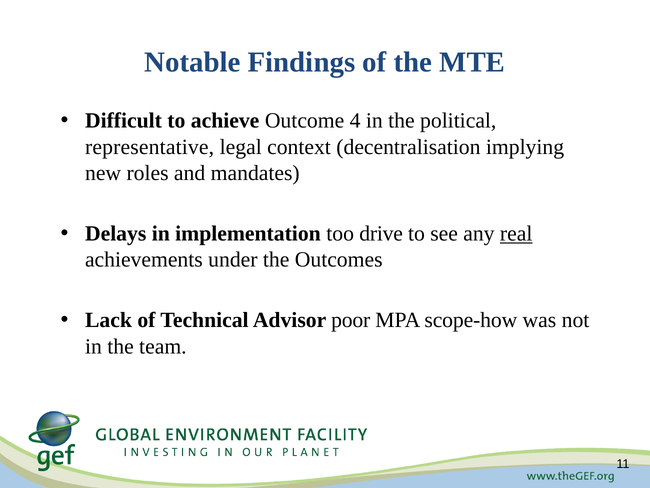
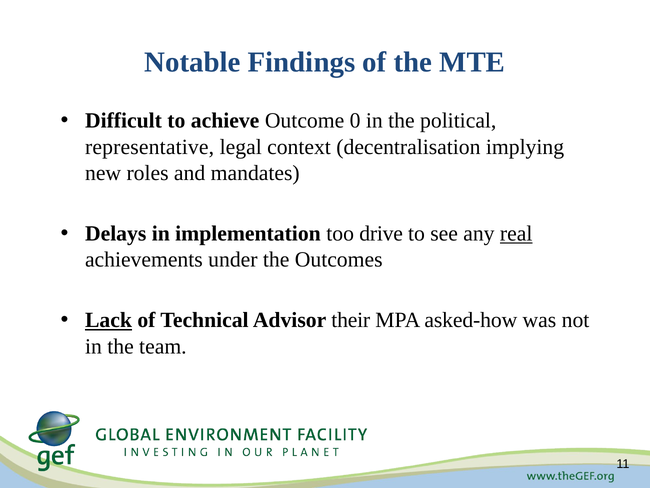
4: 4 -> 0
Lack underline: none -> present
poor: poor -> their
scope-how: scope-how -> asked-how
